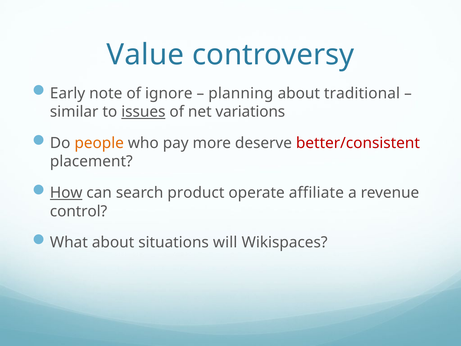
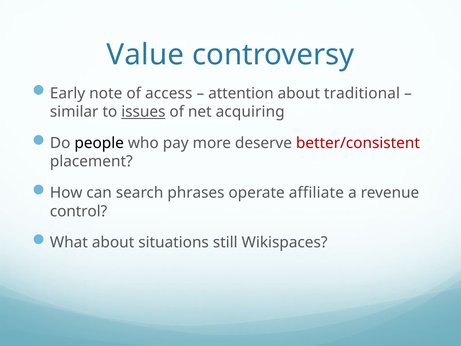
ignore: ignore -> access
planning: planning -> attention
variations: variations -> acquiring
people colour: orange -> black
How underline: present -> none
product: product -> phrases
will: will -> still
